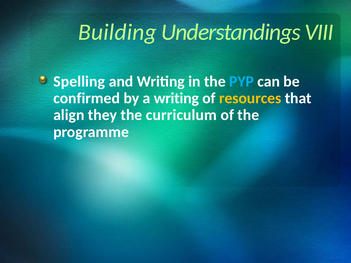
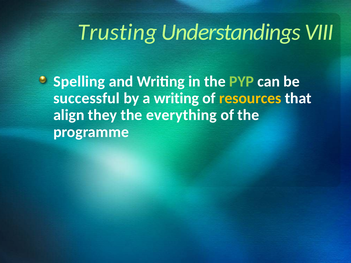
Building: Building -> Trusting
PYP colour: light blue -> light green
confirmed: confirmed -> successful
curriculum: curriculum -> everything
